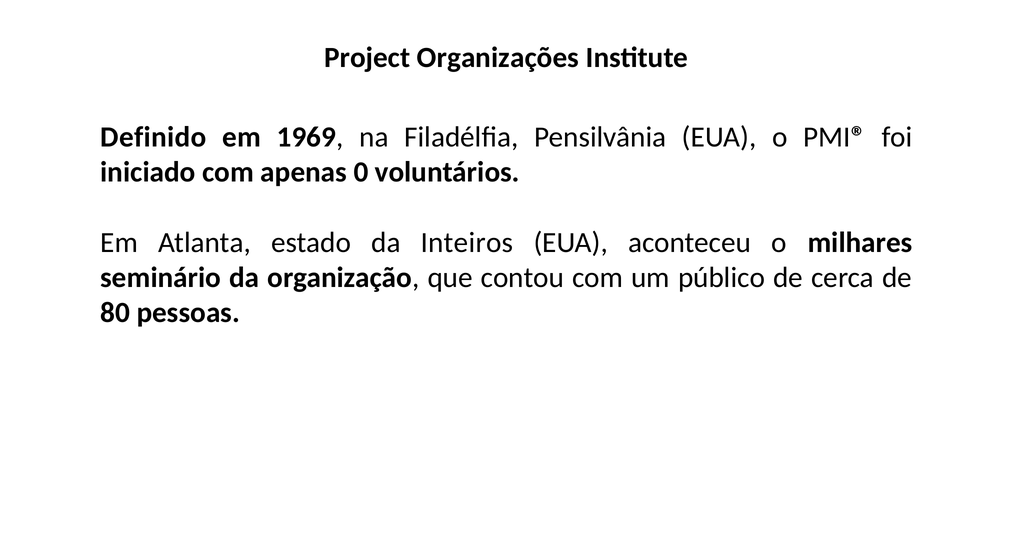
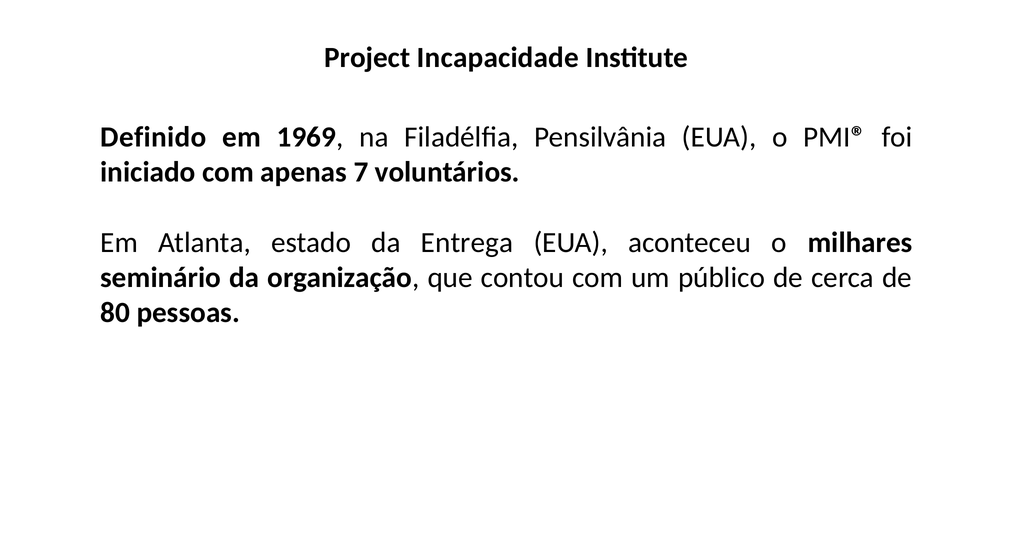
Organizações: Organizações -> Incapacidade
0: 0 -> 7
Inteiros: Inteiros -> Entrega
